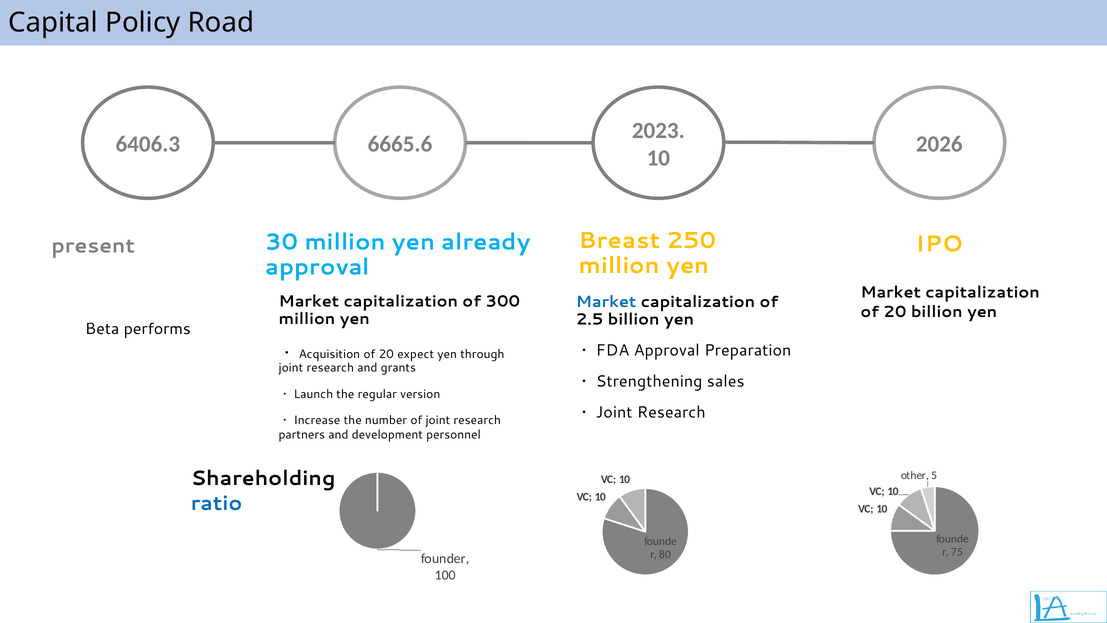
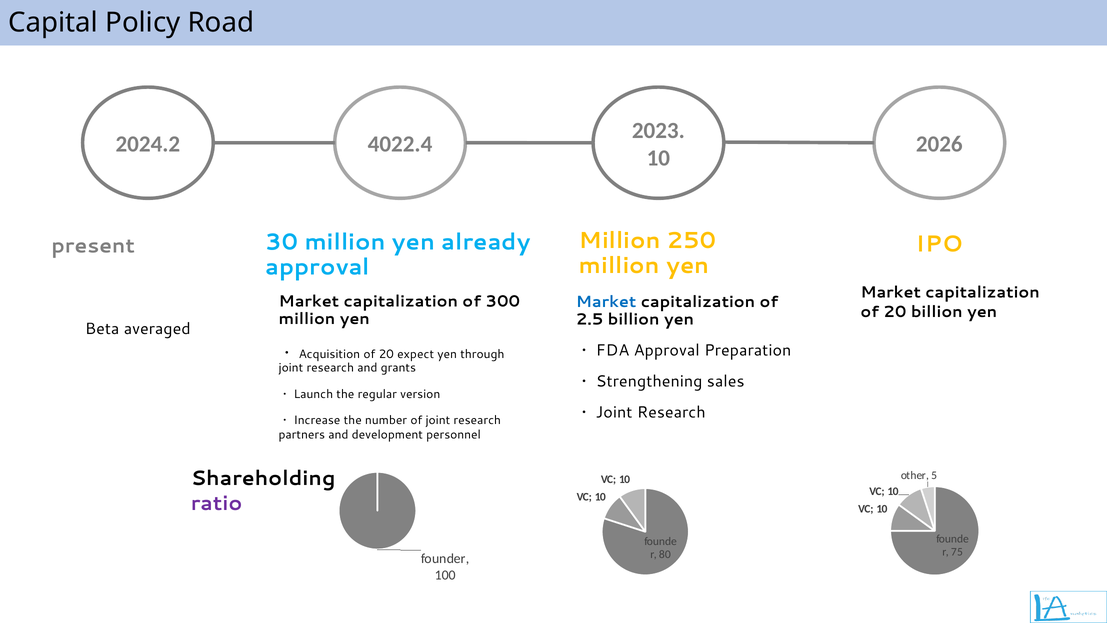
6406.3: 6406.3 -> 2024.2
6665.6: 6665.6 -> 4022.4
Breast at (620, 240): Breast -> Million
performs: performs -> averaged
ratio colour: blue -> purple
